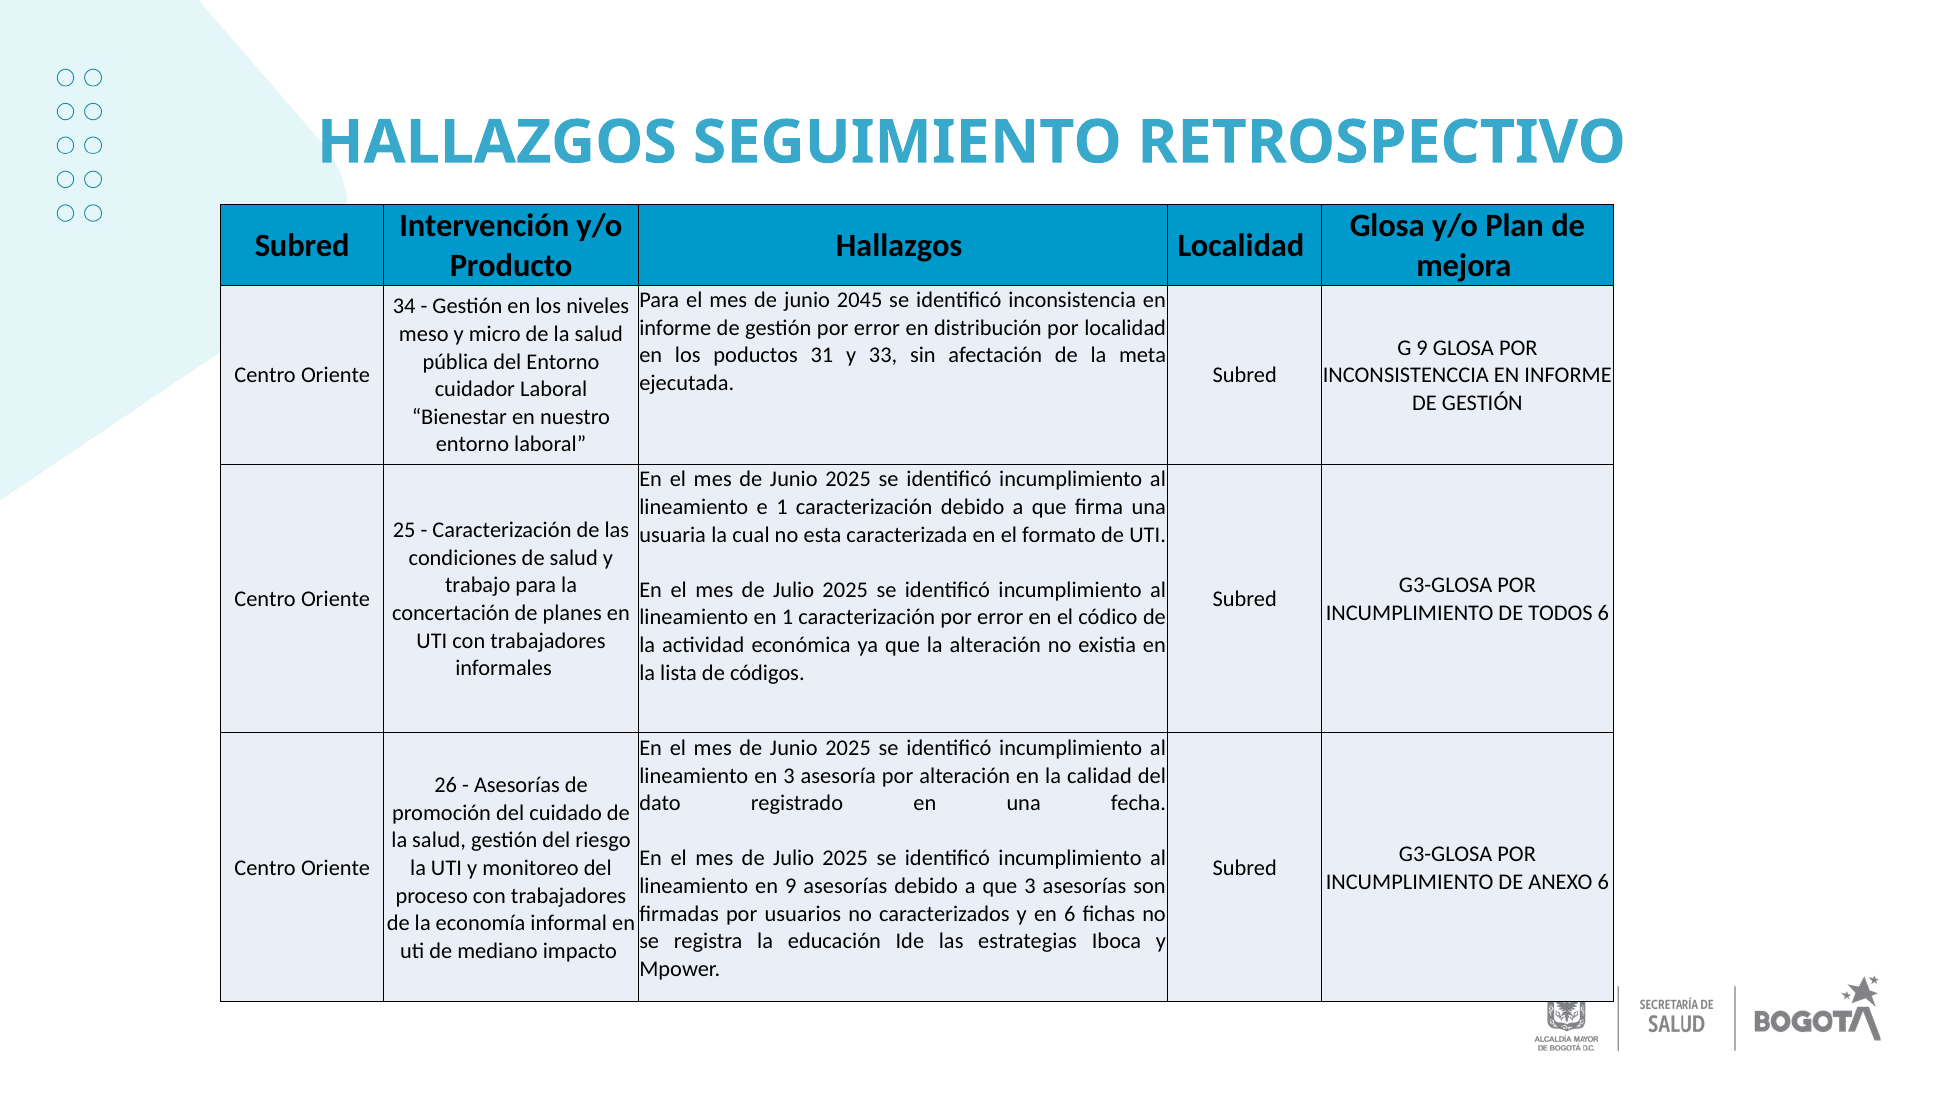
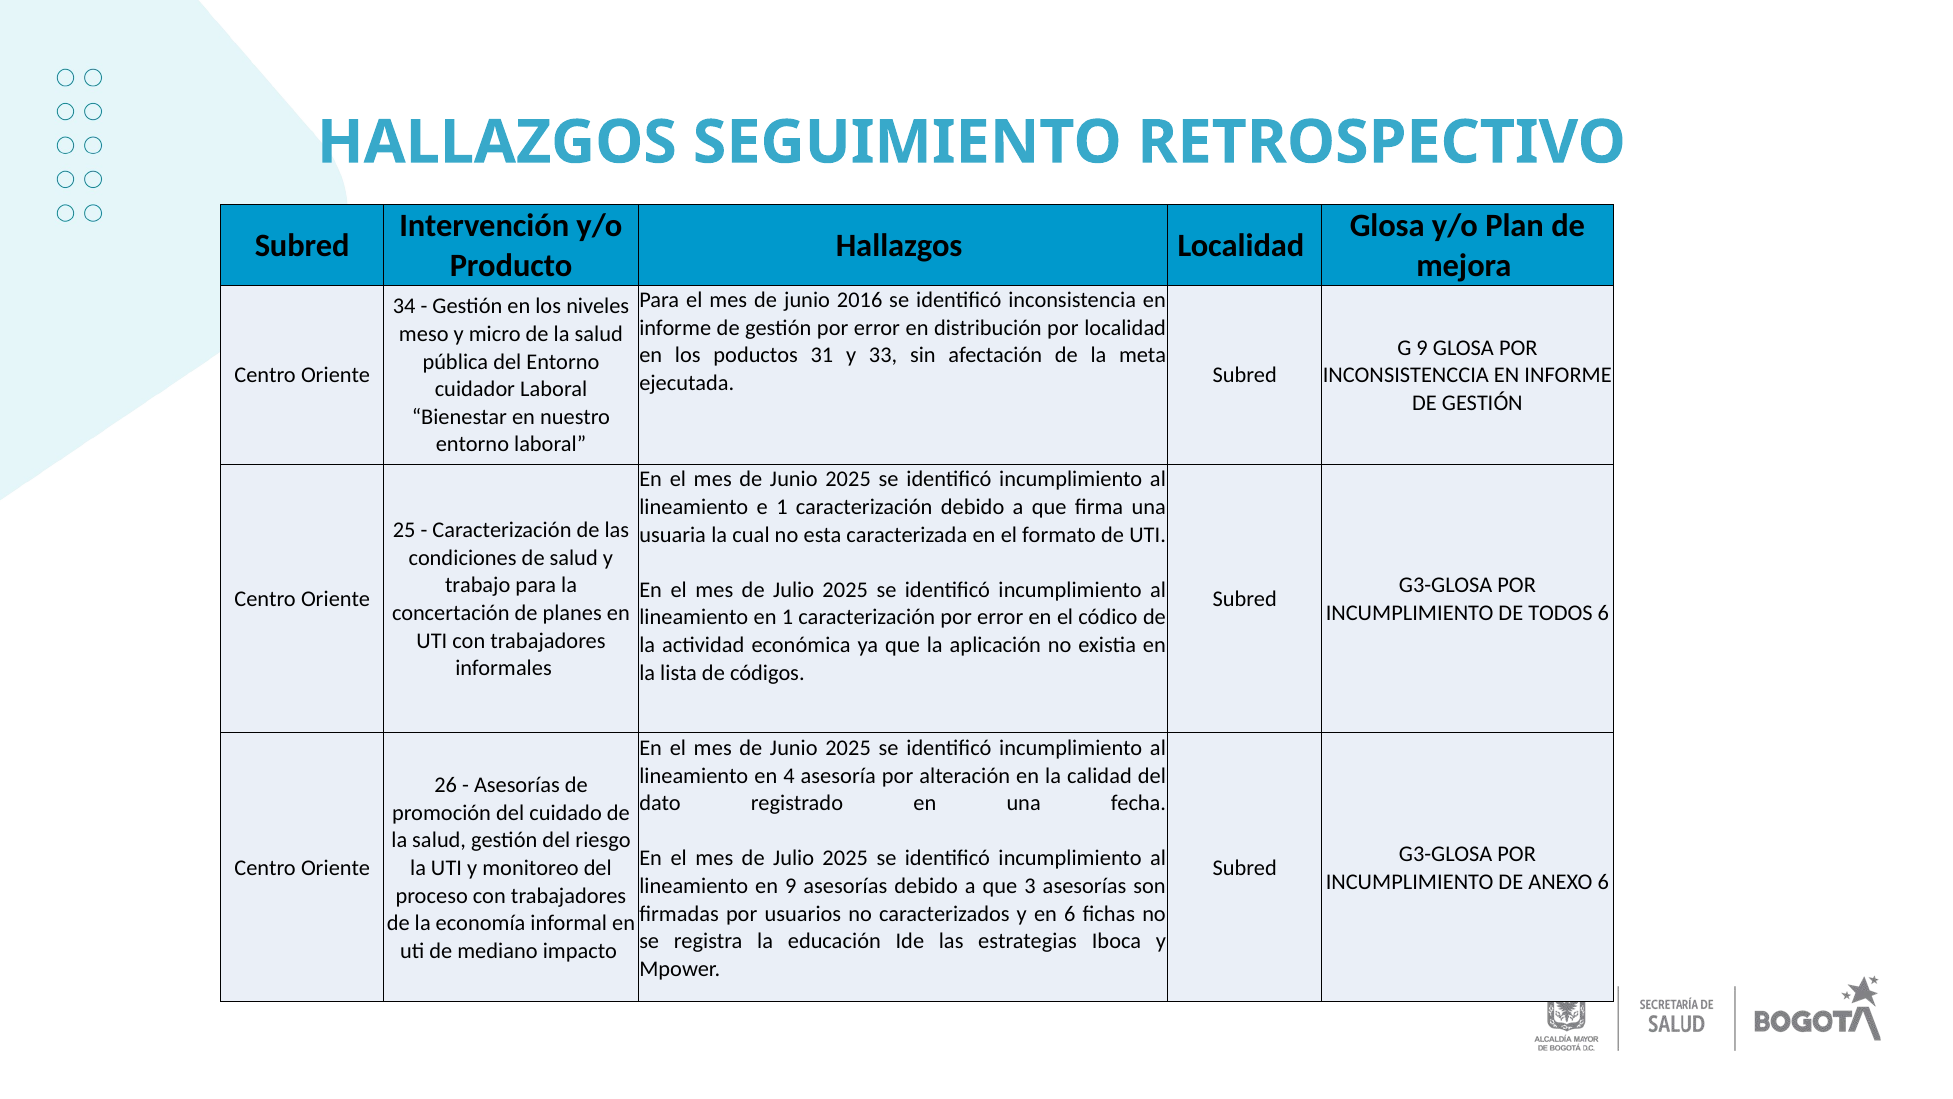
2045: 2045 -> 2016
la alteración: alteración -> aplicación
en 3: 3 -> 4
